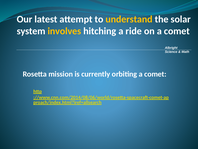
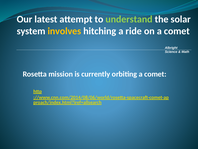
understand colour: yellow -> light green
